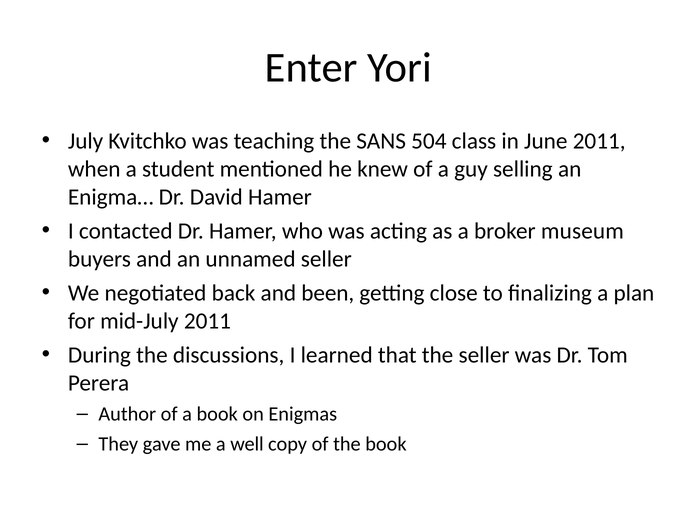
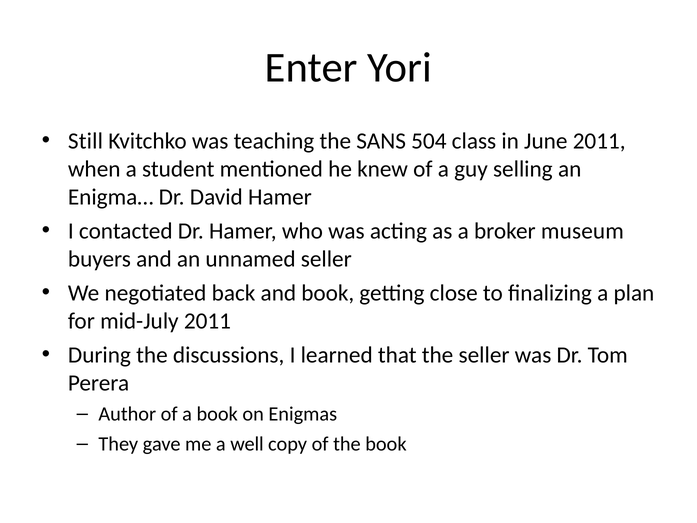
July: July -> Still
and been: been -> book
